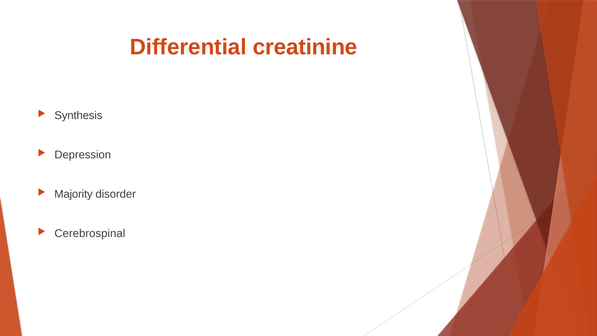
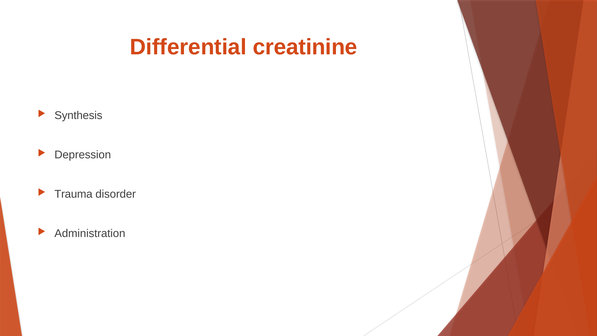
Majority: Majority -> Trauma
Cerebrospinal: Cerebrospinal -> Administration
